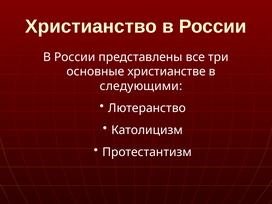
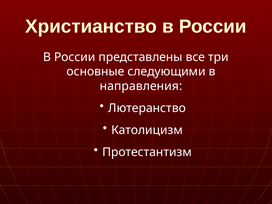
христианстве: христианстве -> следующими
следующими: следующими -> направления
